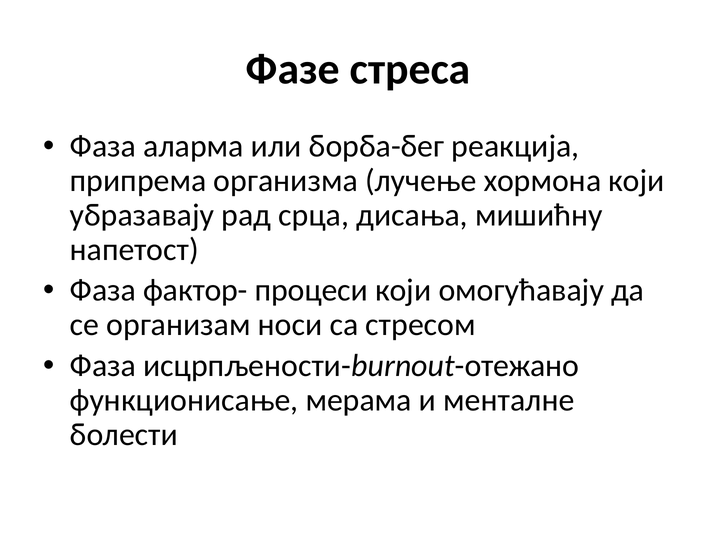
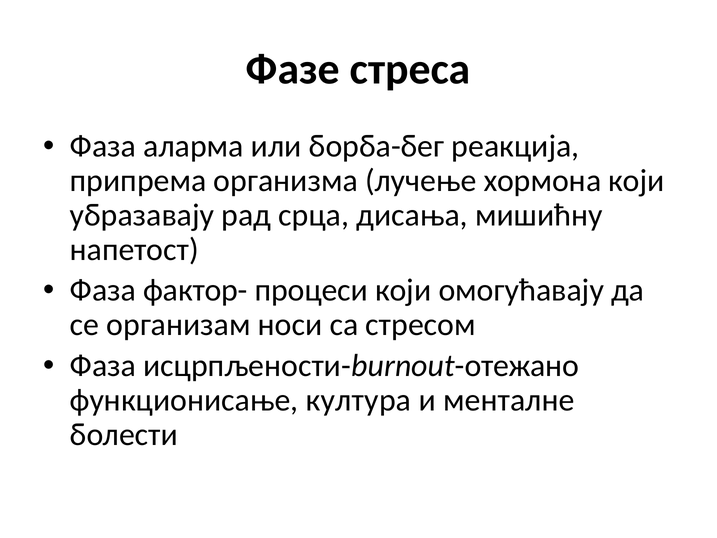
мерама: мерама -> култура
